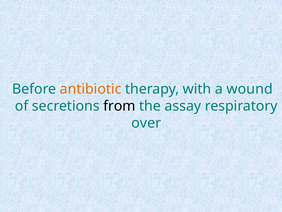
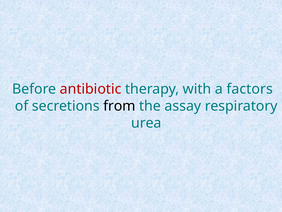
antibiotic colour: orange -> red
wound: wound -> factors
over: over -> urea
